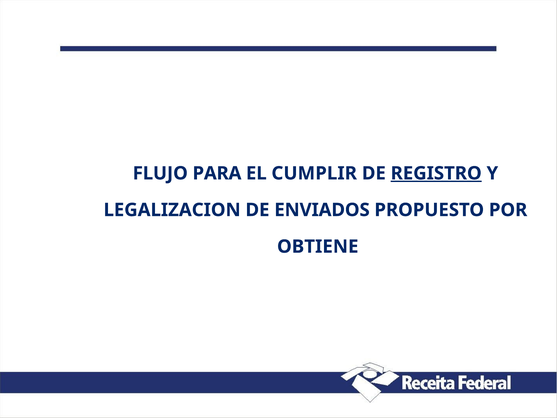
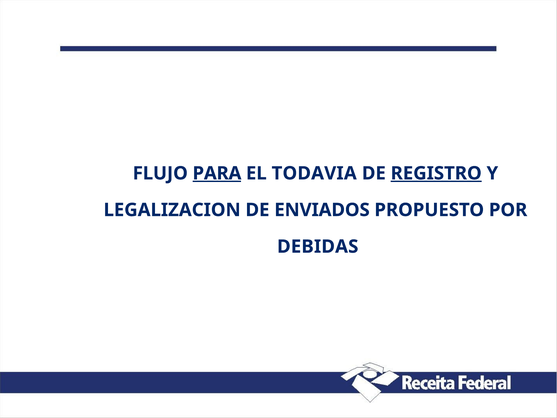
PARA underline: none -> present
CUMPLIR: CUMPLIR -> TODAVIA
OBTIENE: OBTIENE -> DEBIDAS
